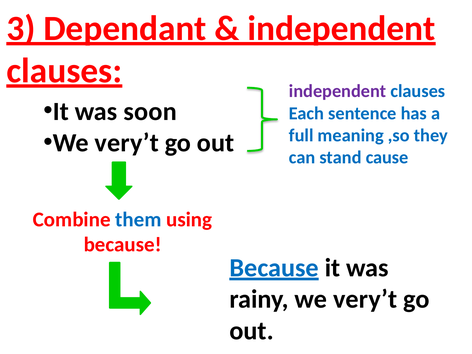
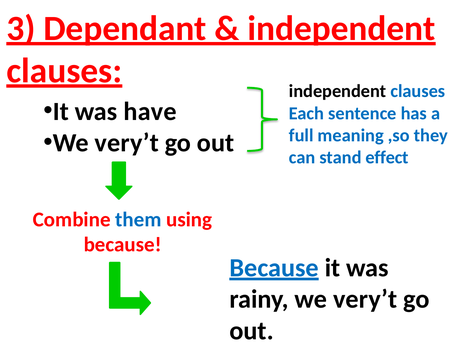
independent at (338, 91) colour: purple -> black
soon: soon -> have
cause: cause -> effect
